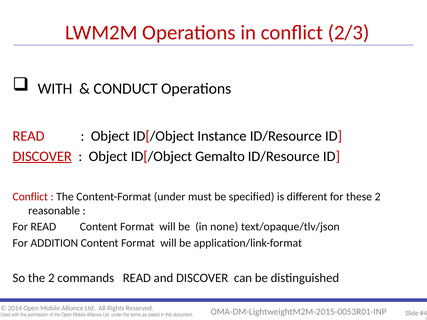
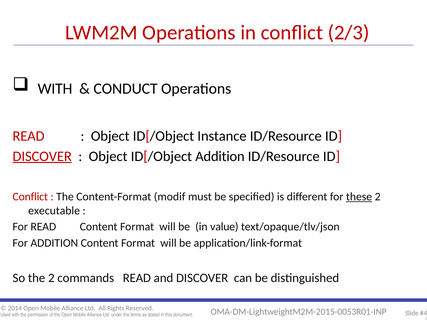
ID[/Object Gemalto: Gemalto -> Addition
Content-Format under: under -> modif
these underline: none -> present
reasonable: reasonable -> executable
none: none -> value
